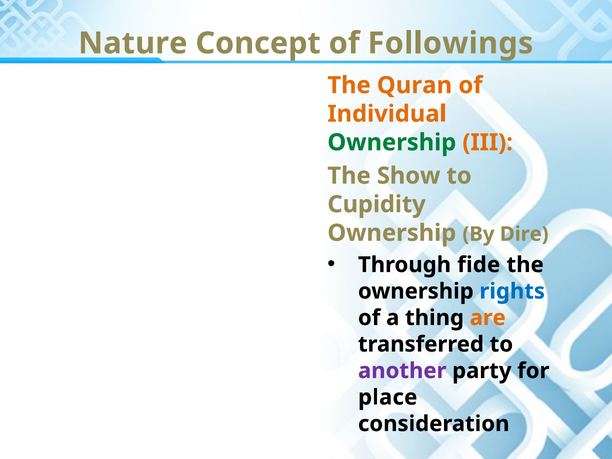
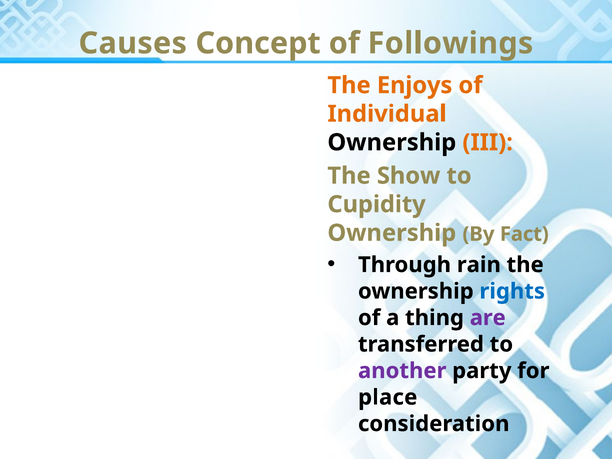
Nature: Nature -> Causes
Quran: Quran -> Enjoys
Ownership at (392, 142) colour: green -> black
Dire: Dire -> Fact
fide: fide -> rain
are colour: orange -> purple
